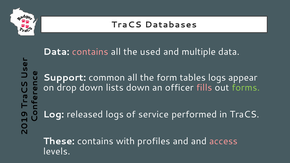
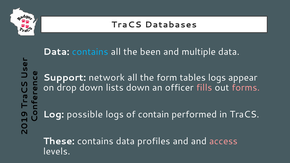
contains at (90, 52) colour: pink -> light blue
used: used -> been
common: common -> network
forms colour: light green -> pink
released: released -> possible
service: service -> contain
contains with: with -> data
